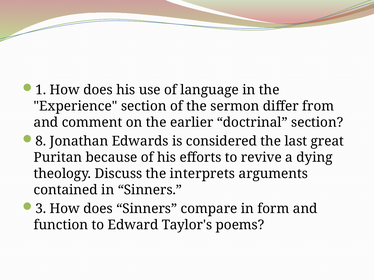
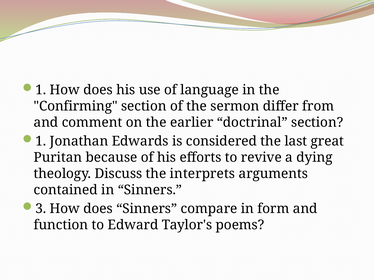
Experience: Experience -> Confirming
8 at (41, 142): 8 -> 1
